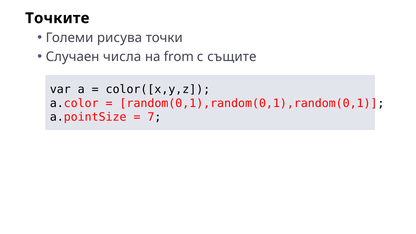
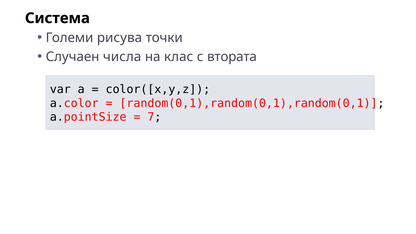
Точките: Точките -> Система
from: from -> клас
същите: същите -> втората
